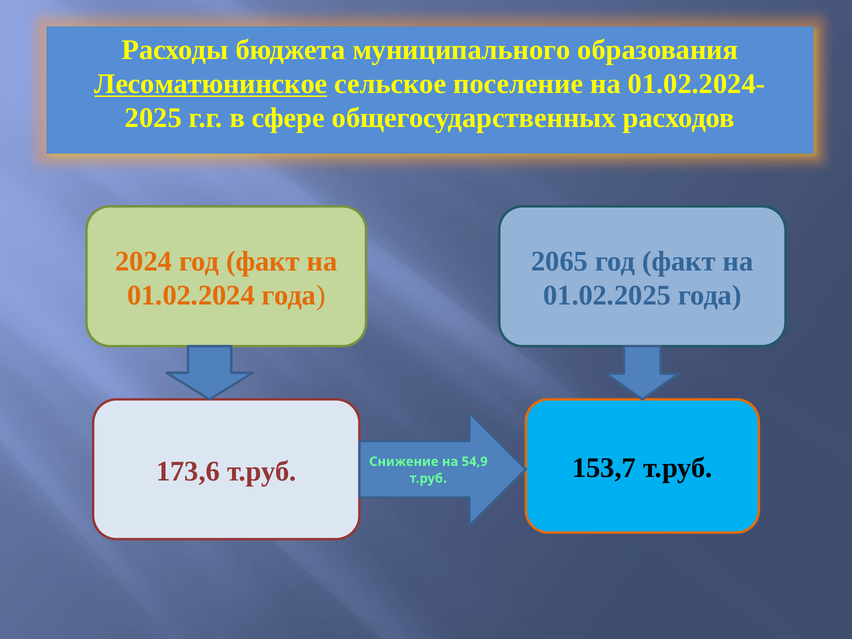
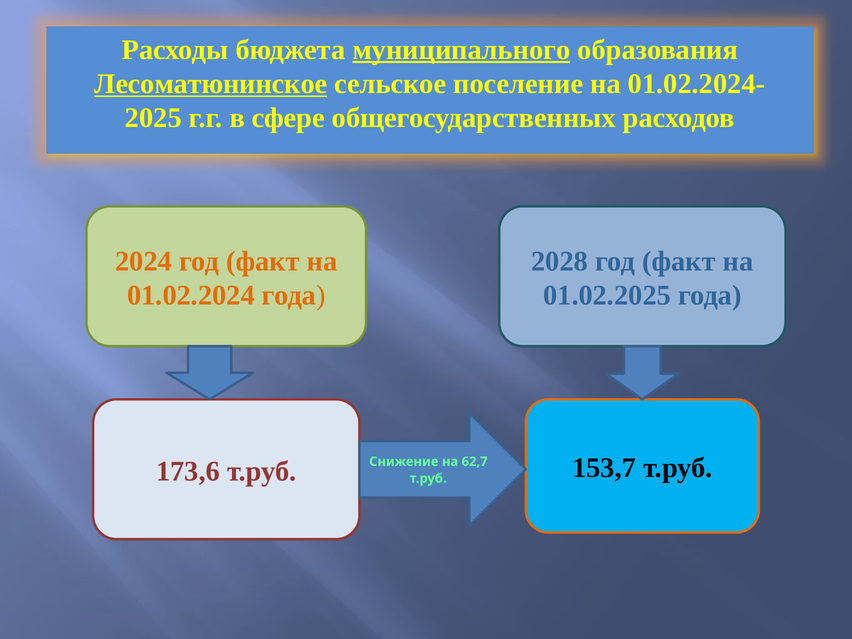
муниципального underline: none -> present
2065: 2065 -> 2028
54,9: 54,9 -> 62,7
